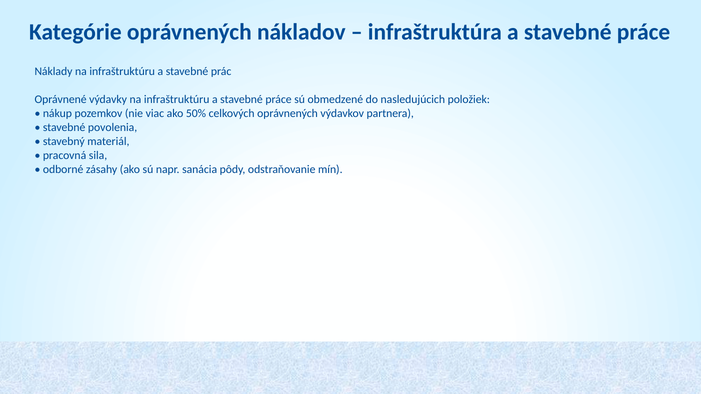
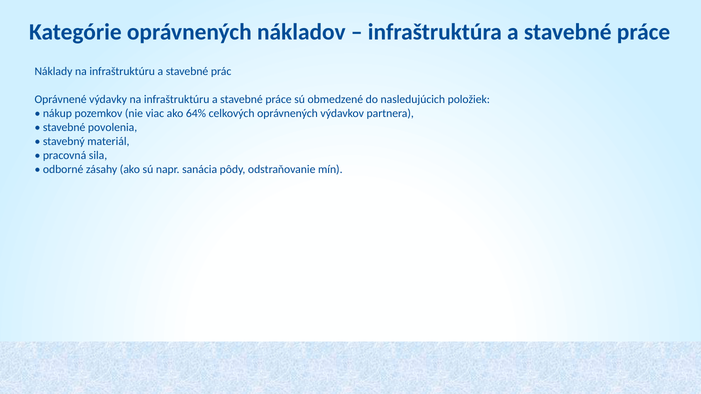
50%: 50% -> 64%
